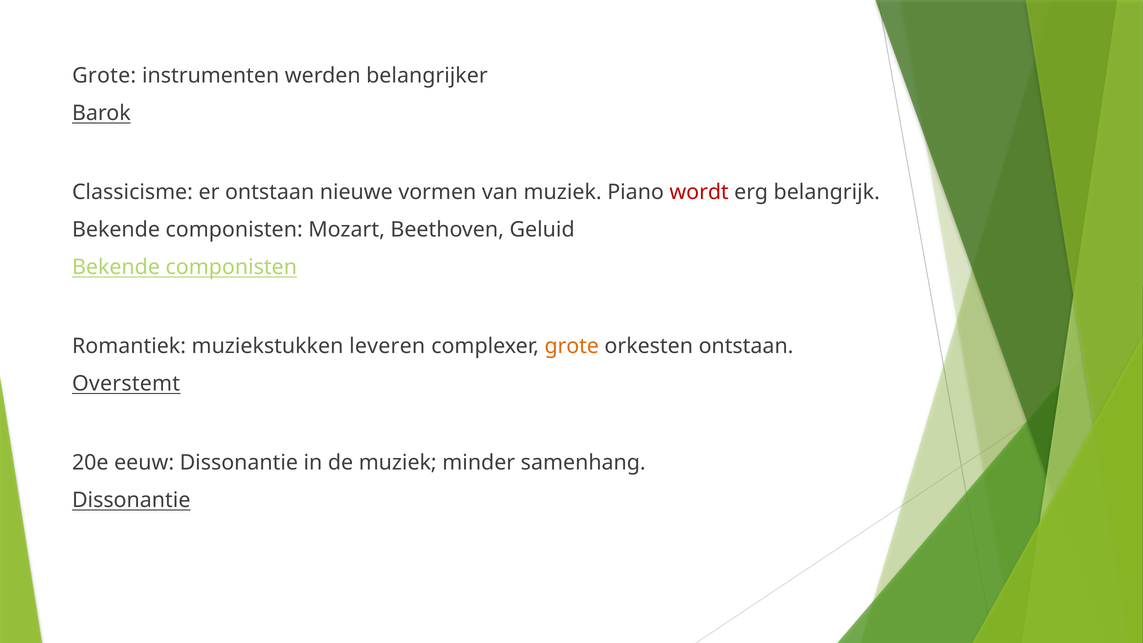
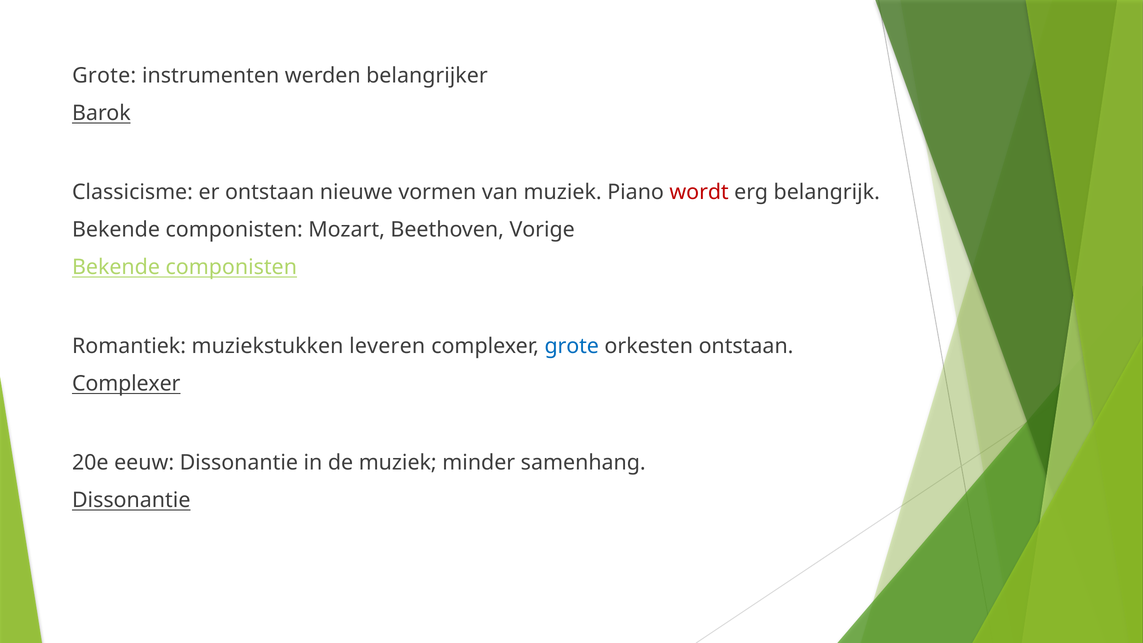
Geluid: Geluid -> Vorige
grote at (572, 346) colour: orange -> blue
Overstemt at (126, 384): Overstemt -> Complexer
